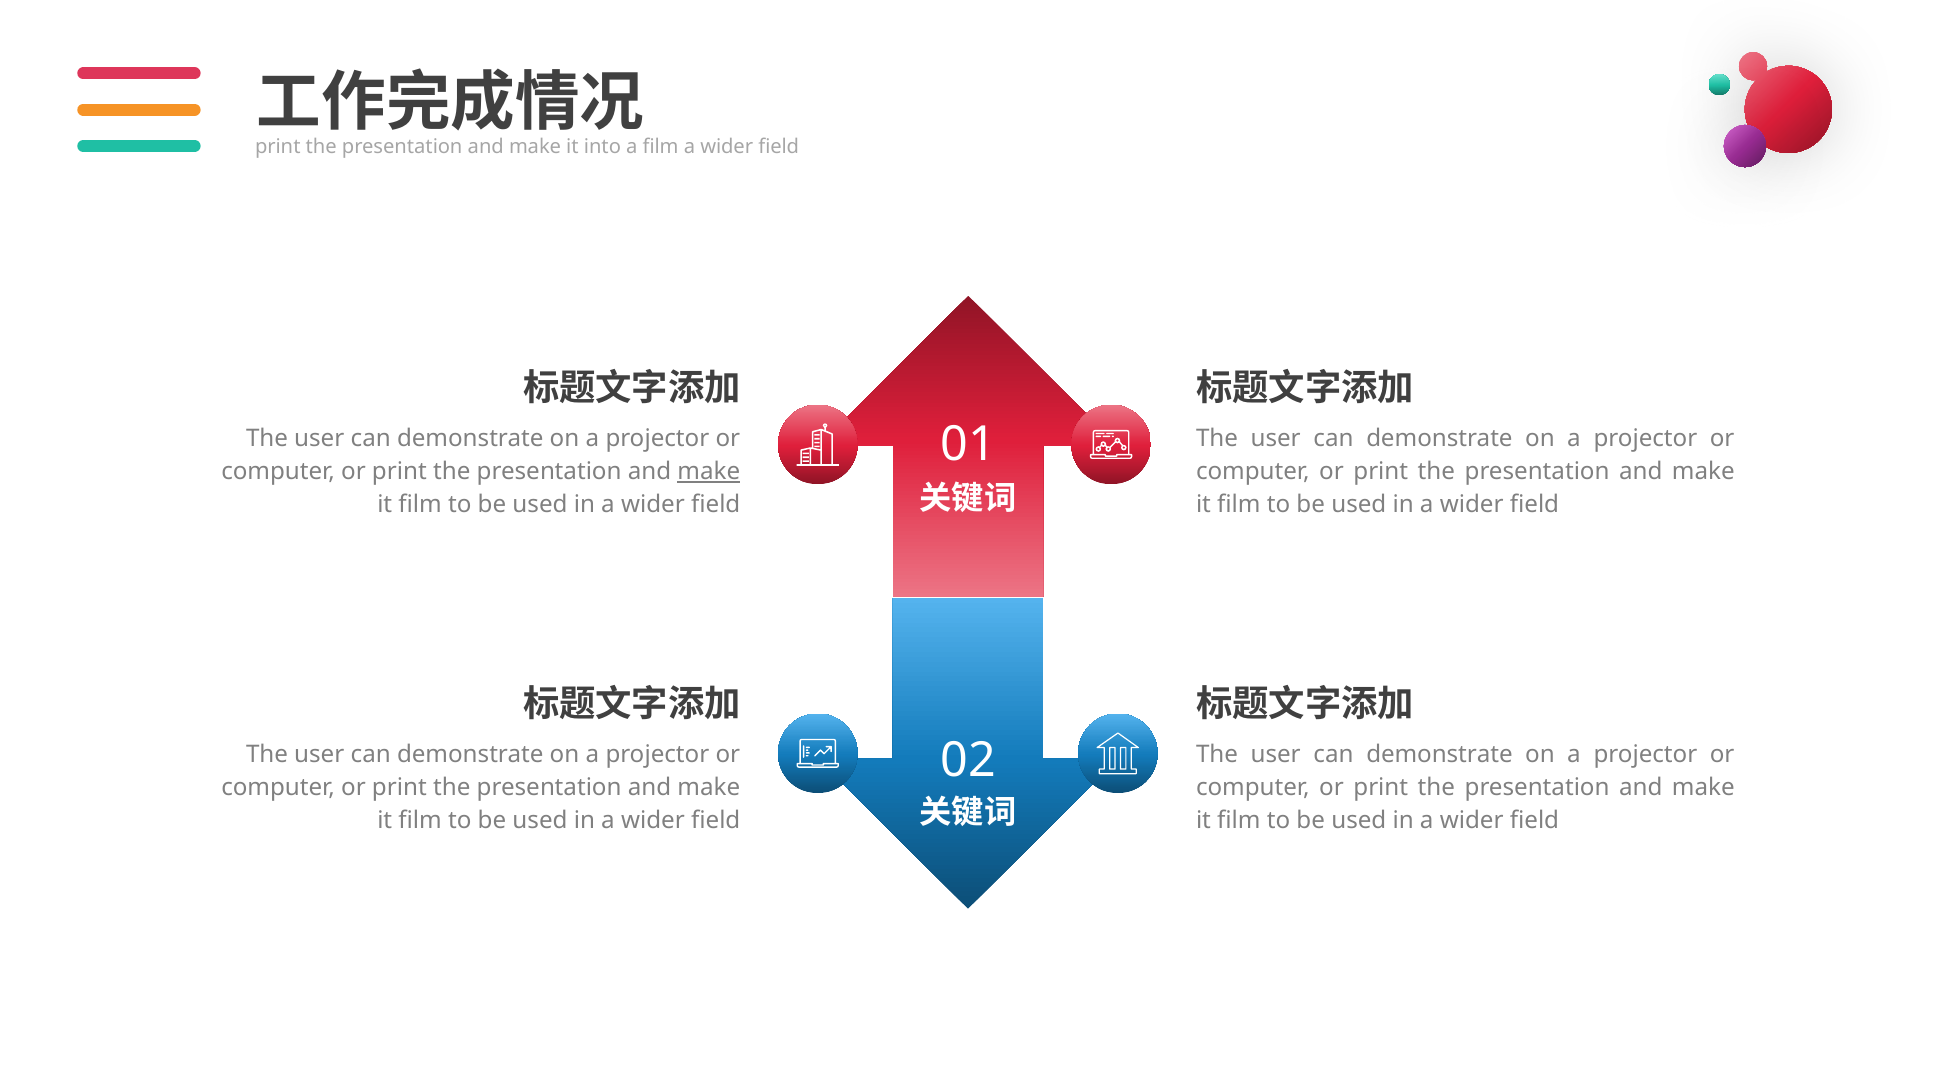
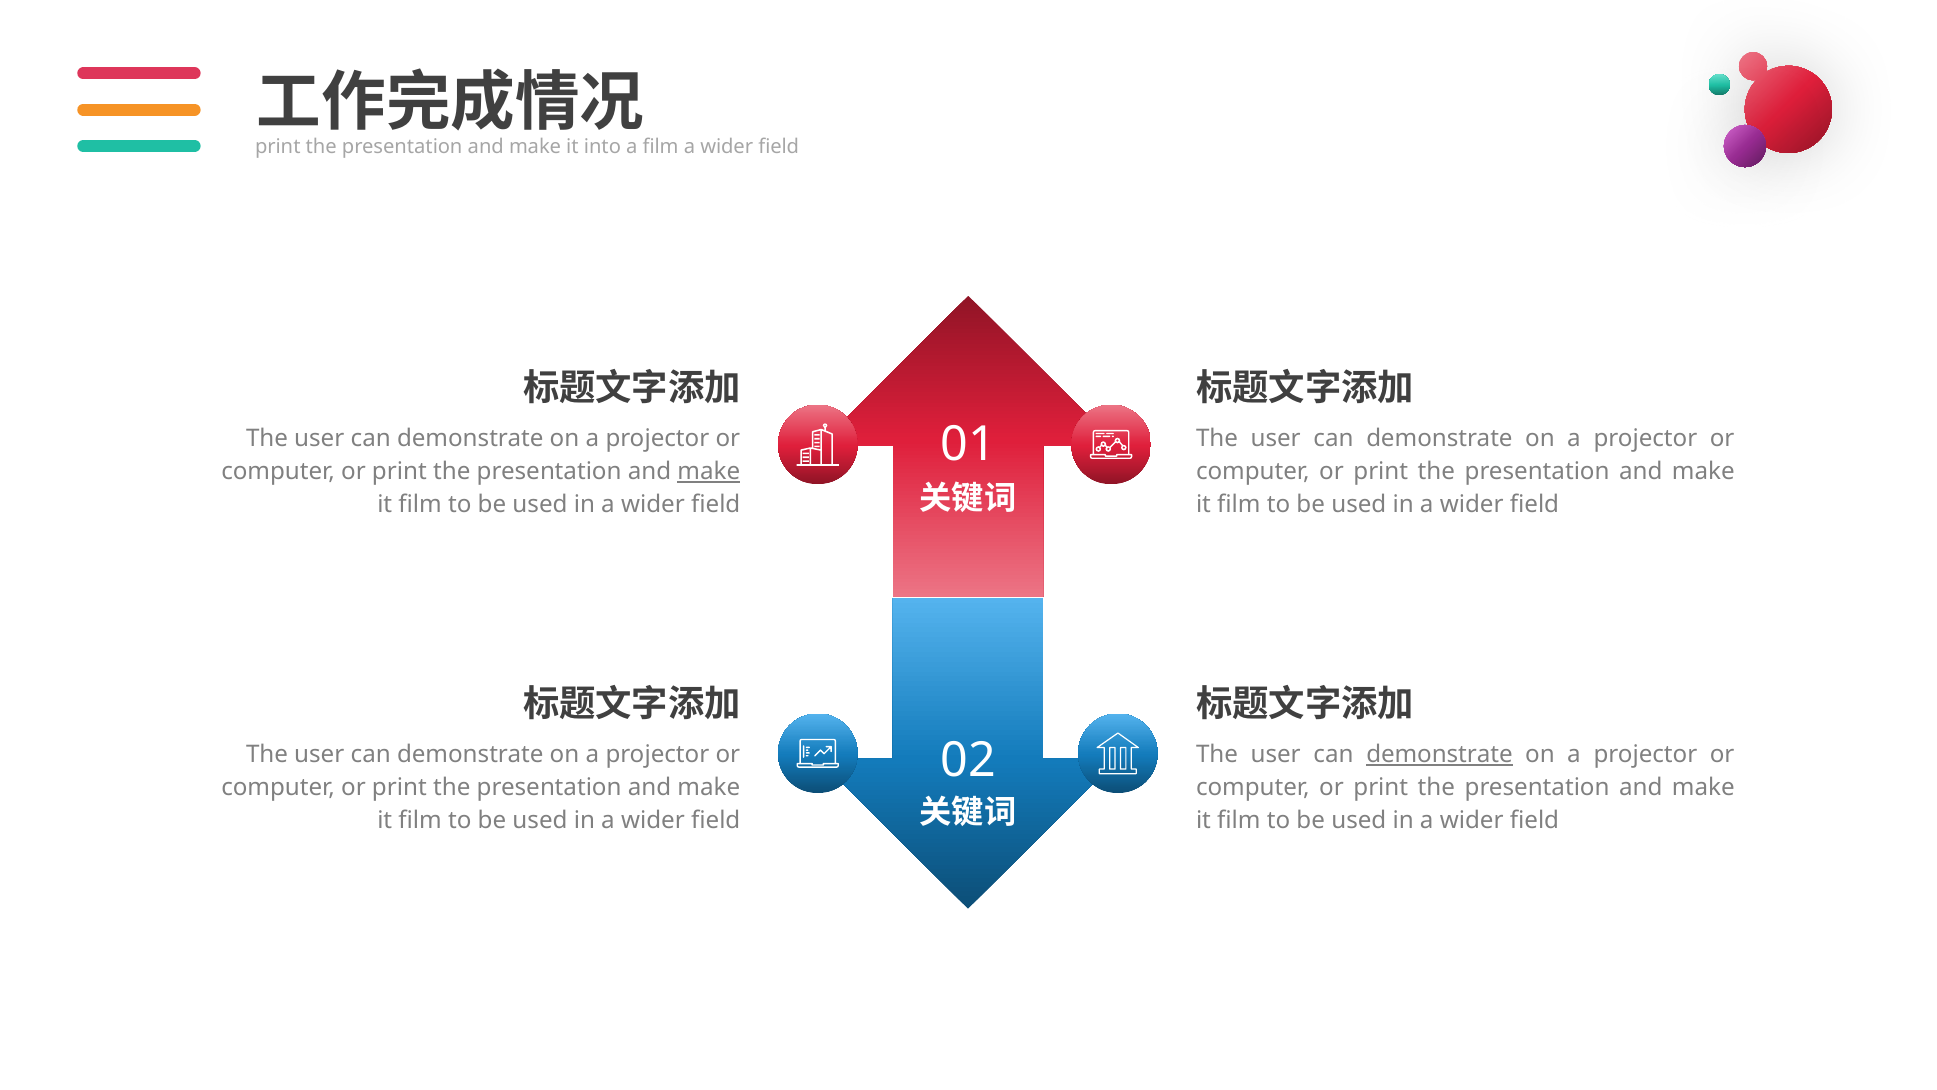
demonstrate at (1439, 754) underline: none -> present
